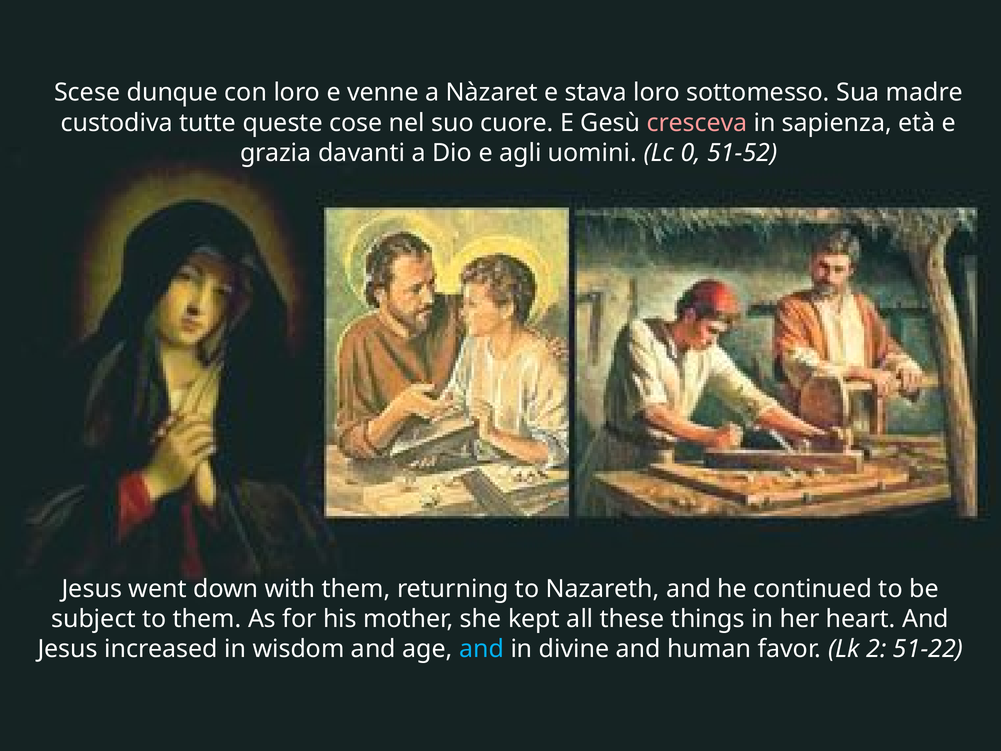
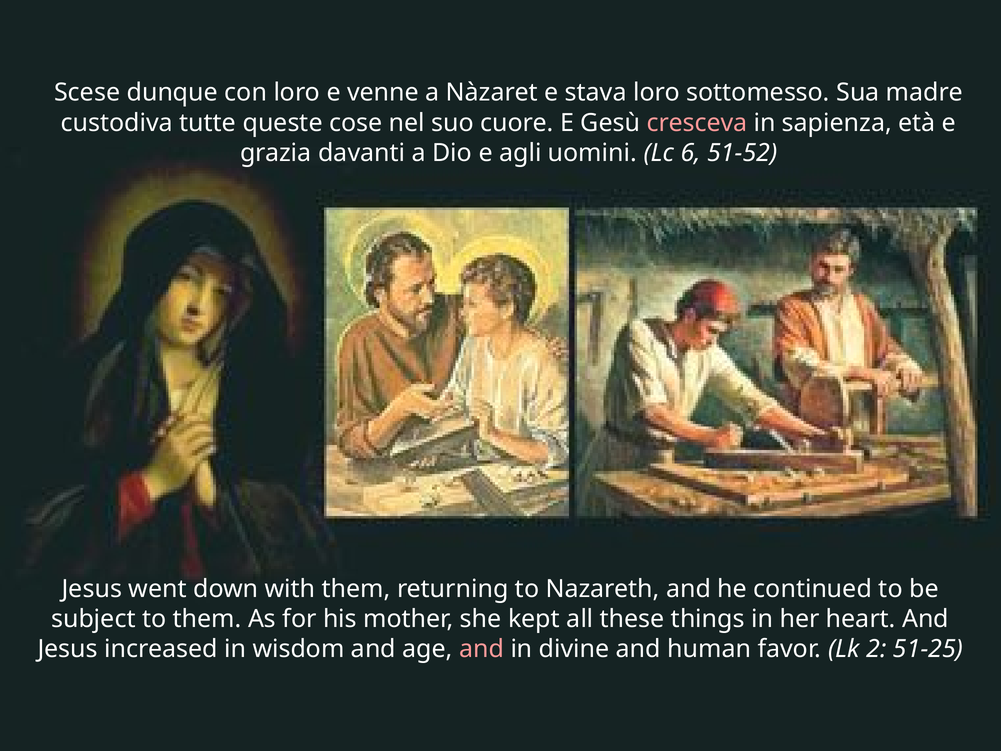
0: 0 -> 6
and at (482, 649) colour: light blue -> pink
51-22: 51-22 -> 51-25
